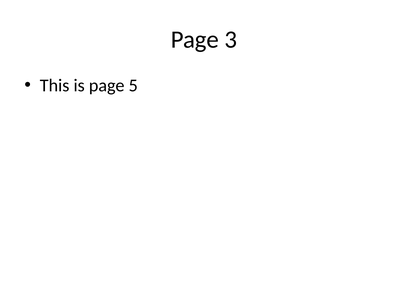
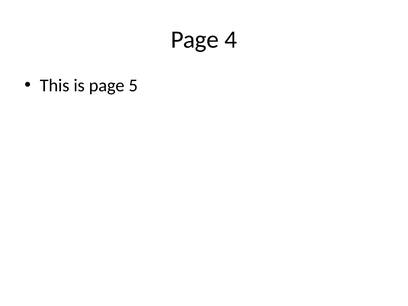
3: 3 -> 4
